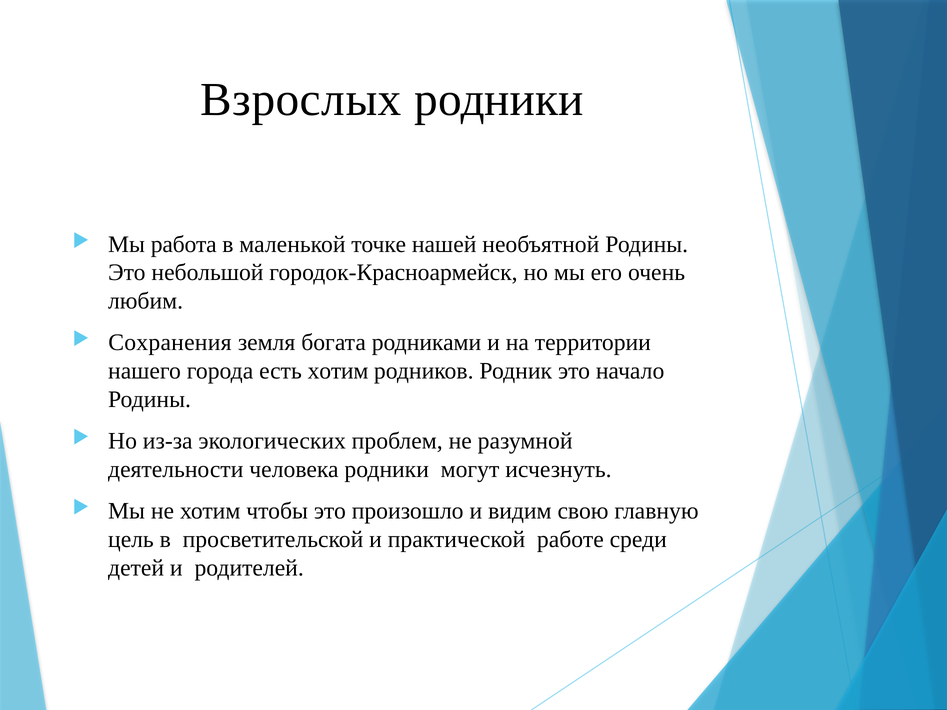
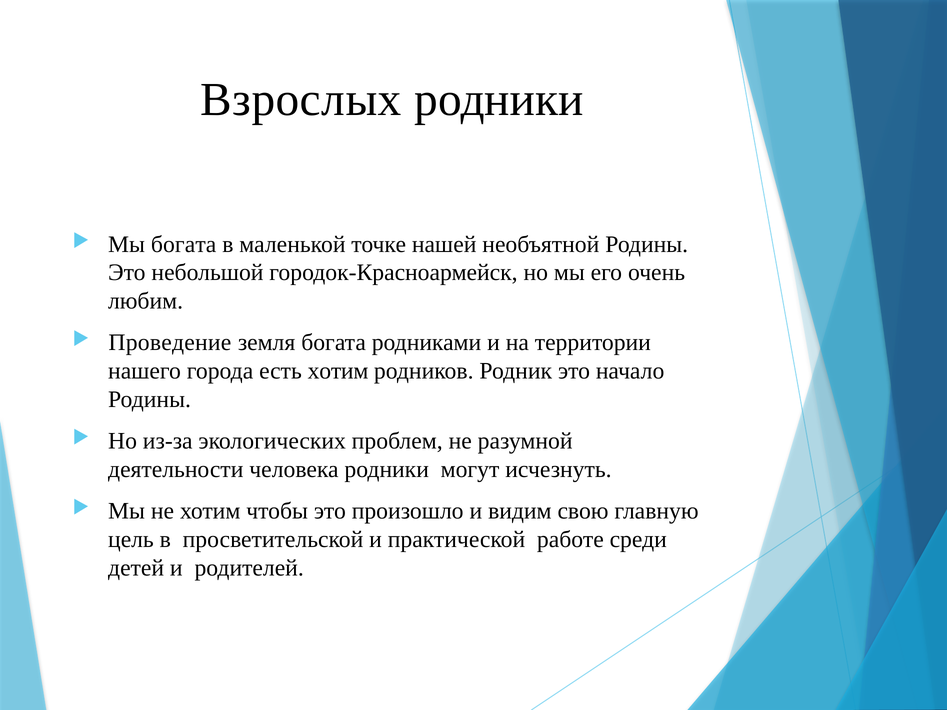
Мы работа: работа -> богата
Сохранения: Сохранения -> Проведение
